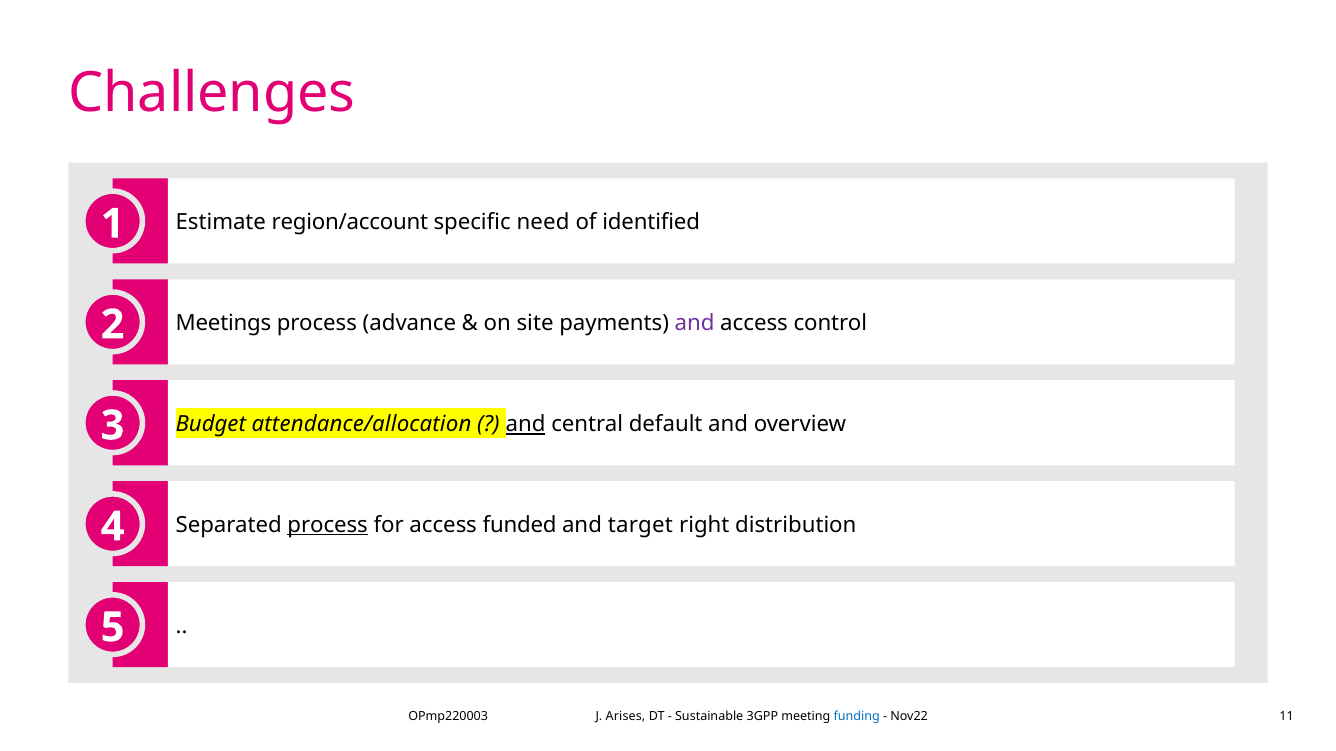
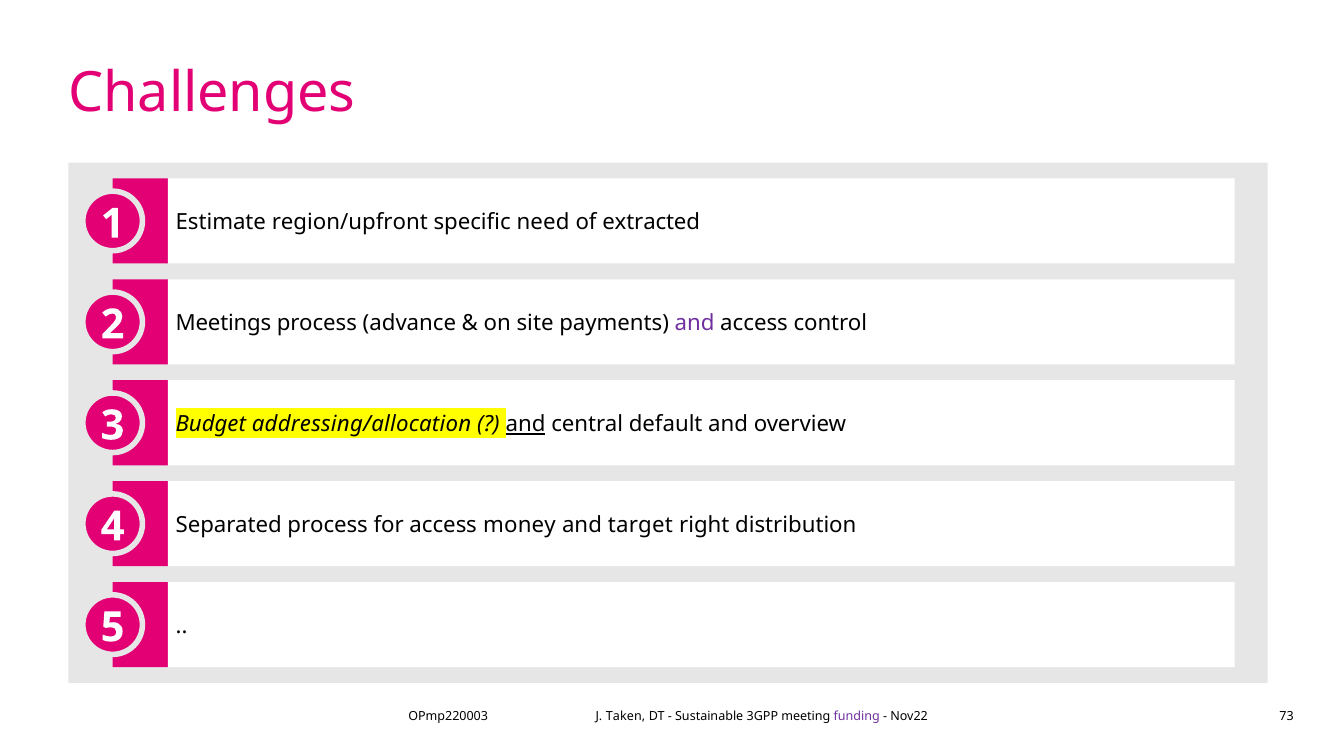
region/account: region/account -> region/upfront
identified: identified -> extracted
attendance/allocation: attendance/allocation -> addressing/allocation
process at (328, 526) underline: present -> none
funded: funded -> money
Arises: Arises -> Taken
funding colour: blue -> purple
11: 11 -> 73
